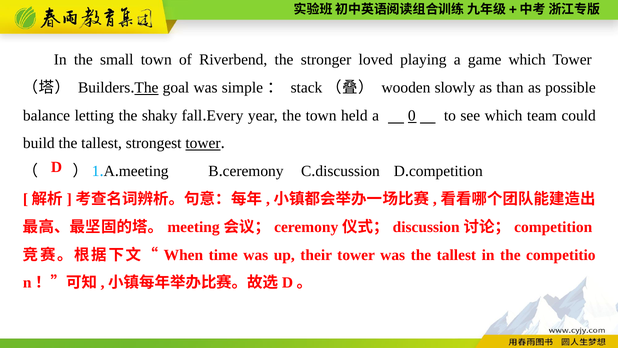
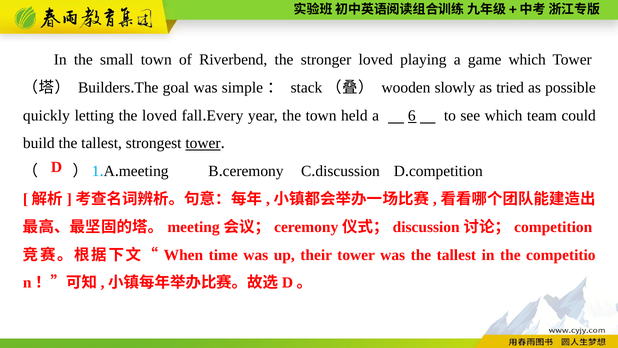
The at (146, 88) underline: present -> none
than: than -> tried
balance: balance -> quickly
the shaky: shaky -> loved
0: 0 -> 6
